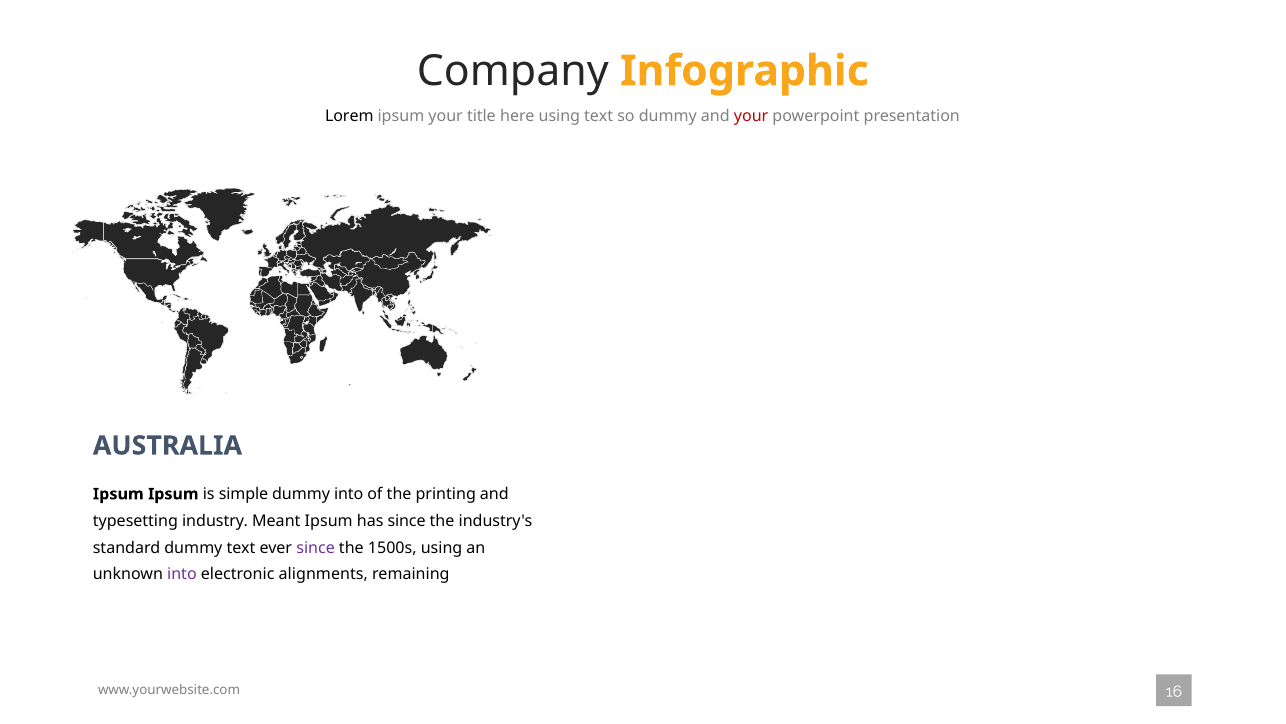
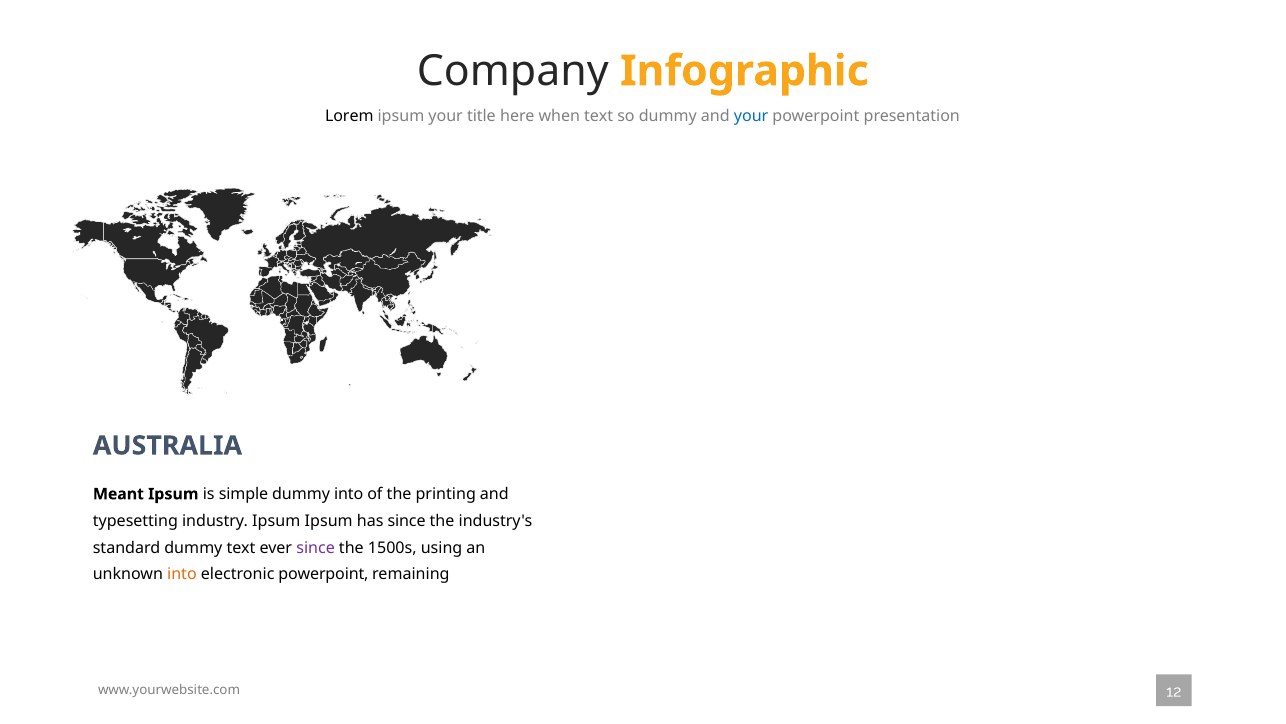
here using: using -> when
your at (751, 116) colour: red -> blue
Ipsum at (118, 494): Ipsum -> Meant
industry Meant: Meant -> Ipsum
into at (182, 574) colour: purple -> orange
electronic alignments: alignments -> powerpoint
16: 16 -> 12
